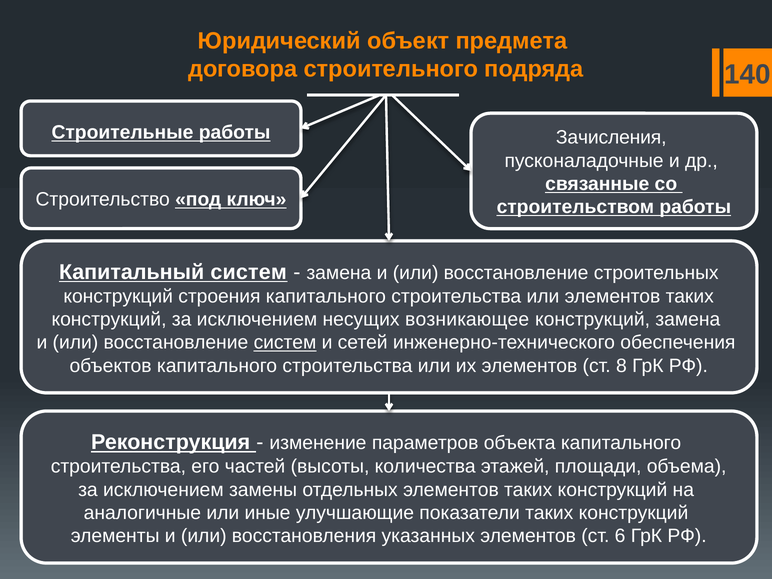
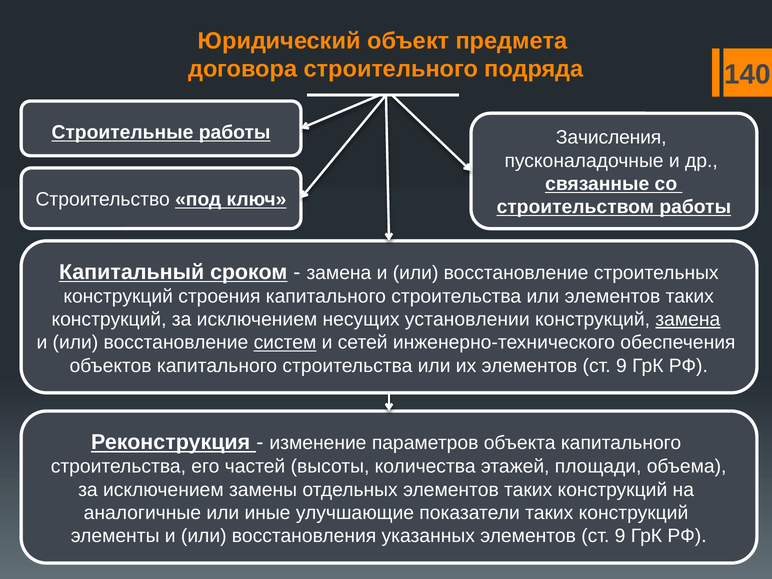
Капитальный систем: систем -> сроком
возникающее: возникающее -> установлении
замена at (688, 319) underline: none -> present
их элементов ст 8: 8 -> 9
указанных элементов ст 6: 6 -> 9
